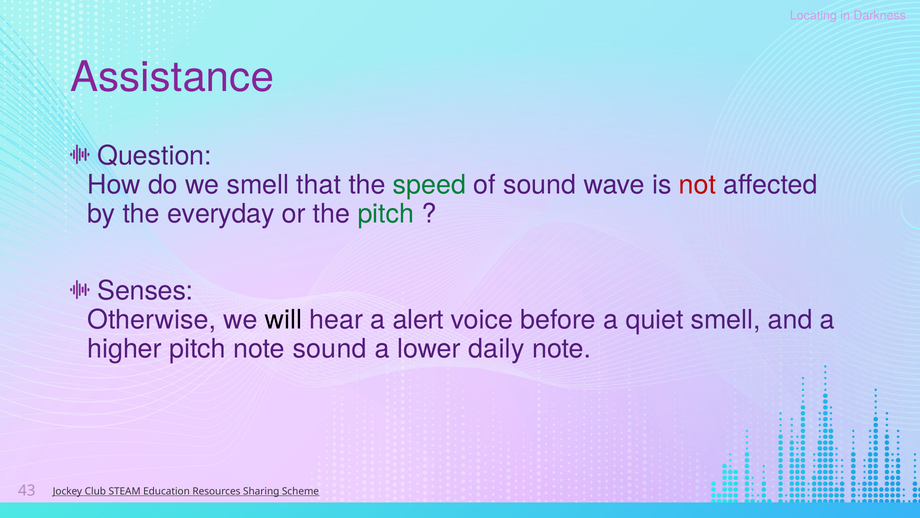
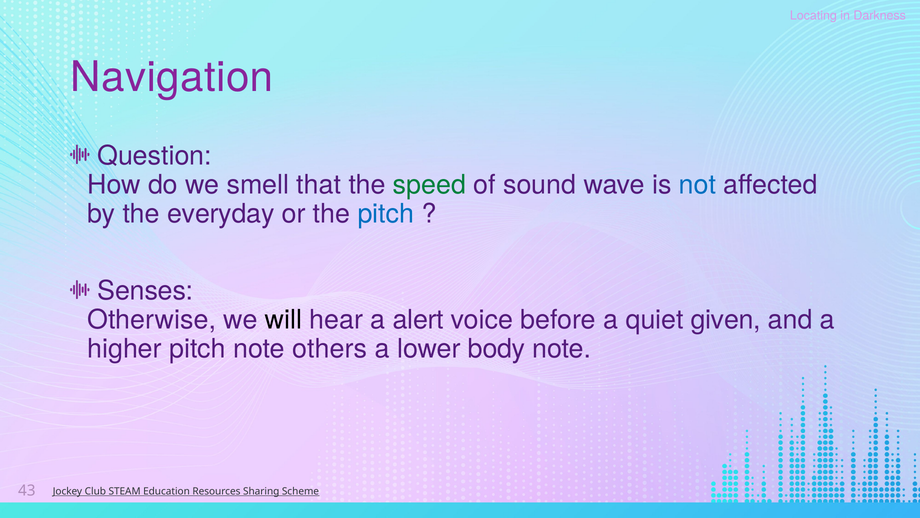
Assistance: Assistance -> Navigation
not colour: red -> blue
pitch at (386, 214) colour: green -> blue
quiet smell: smell -> given
note sound: sound -> others
daily: daily -> body
